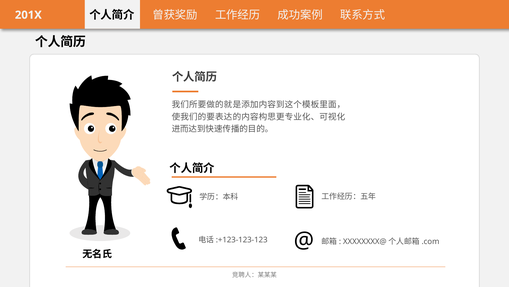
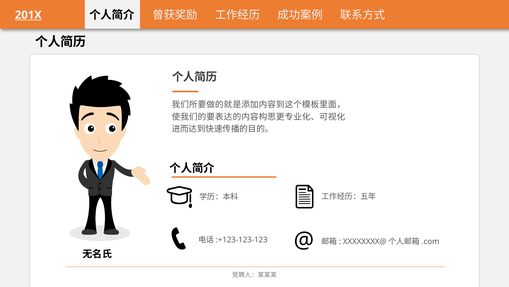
201X underline: none -> present
